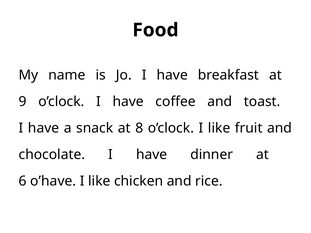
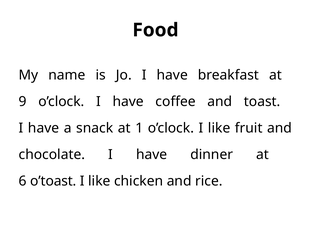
8: 8 -> 1
o’have: o’have -> o’toast
